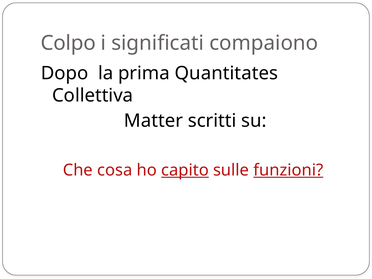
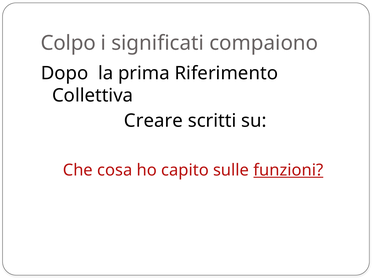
Quantitates: Quantitates -> Riferimento
Matter: Matter -> Creare
capito underline: present -> none
